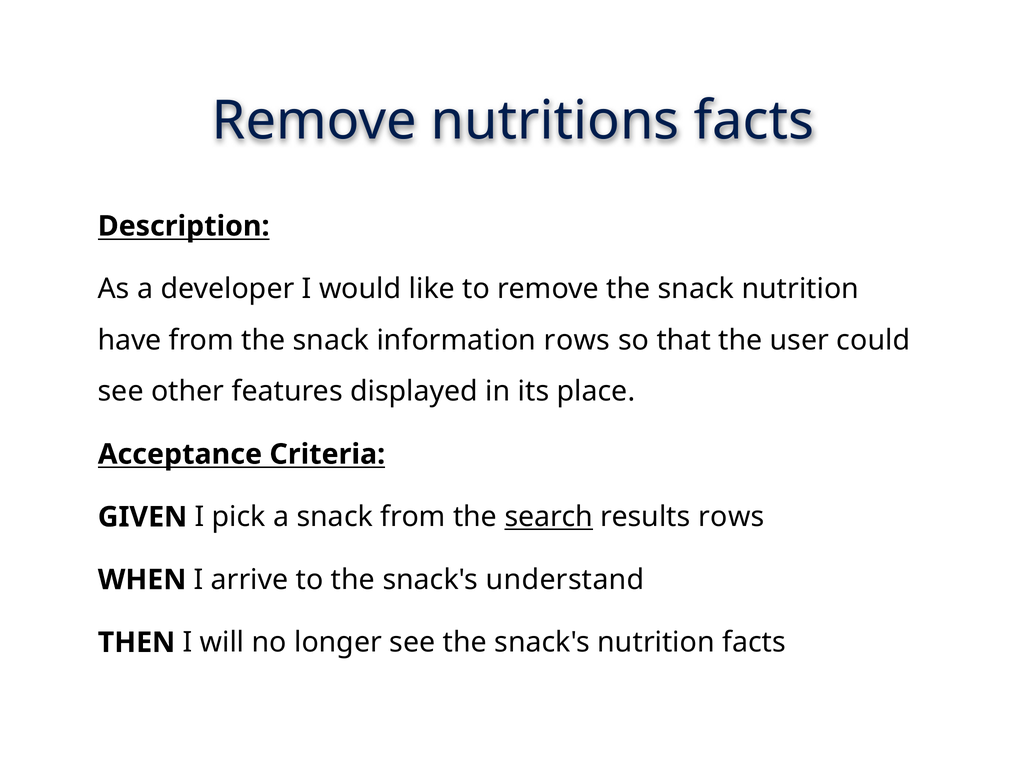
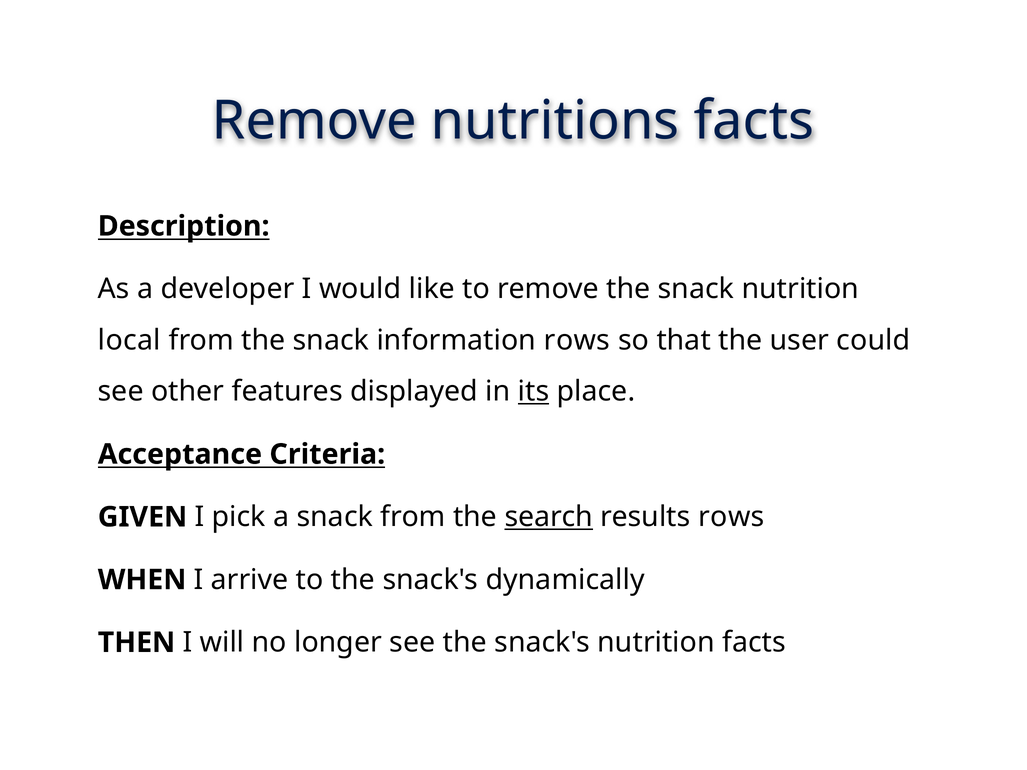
have: have -> local
its underline: none -> present
understand: understand -> dynamically
